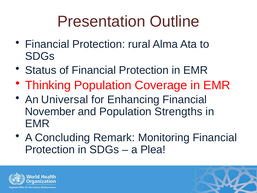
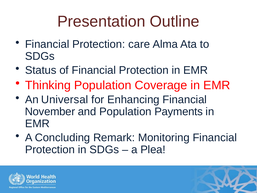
rural: rural -> care
Strengths: Strengths -> Payments
